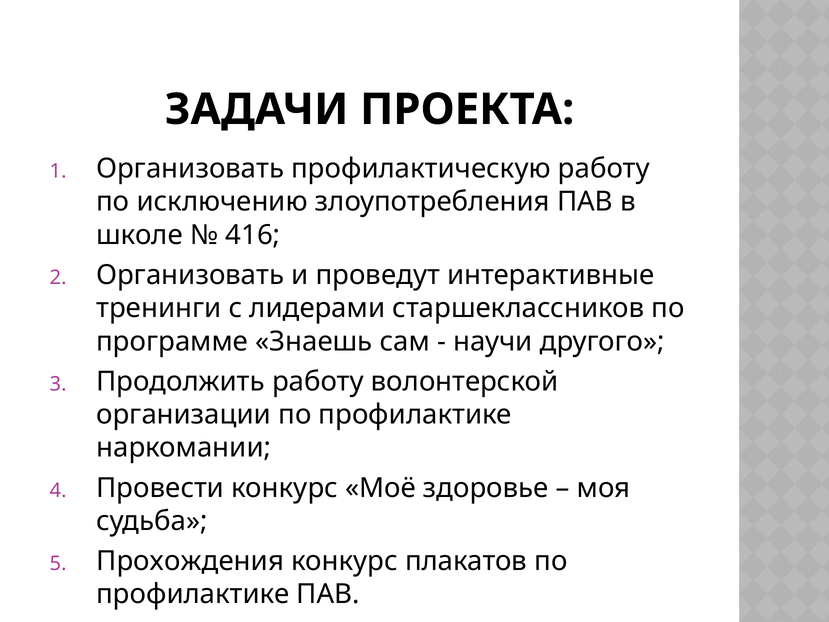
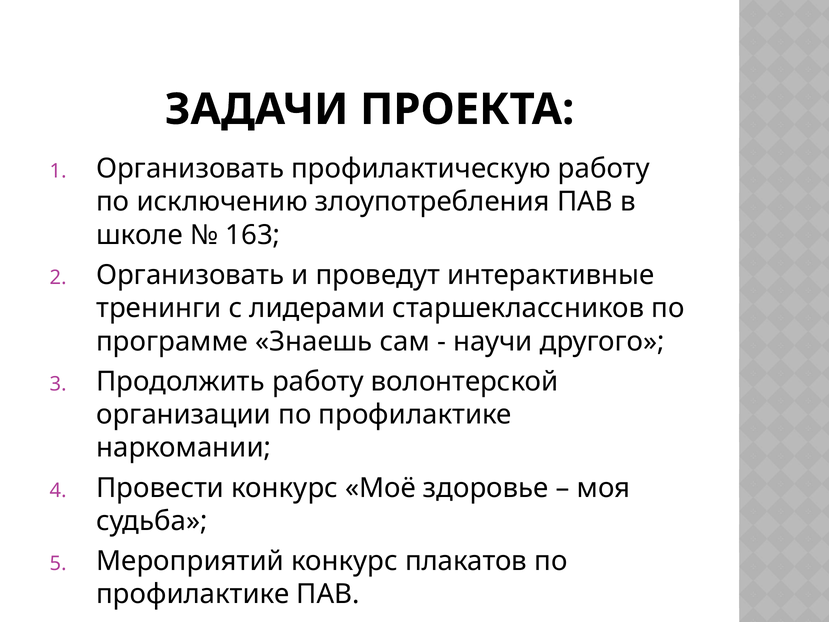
416: 416 -> 163
Прохождения: Прохождения -> Мероприятий
